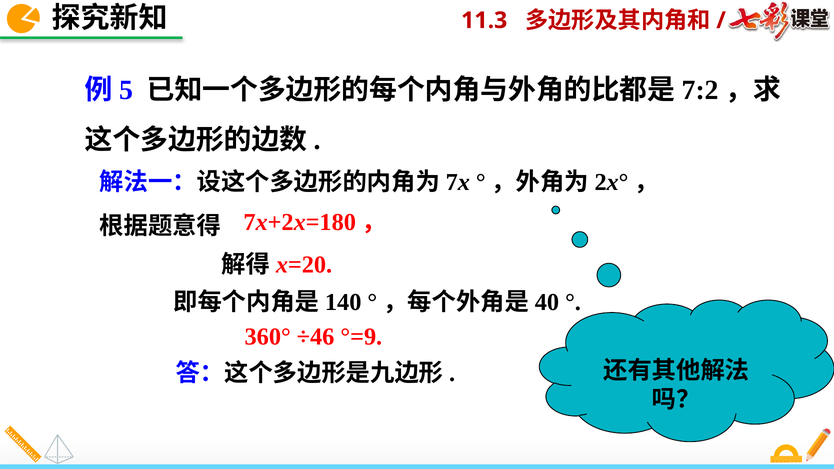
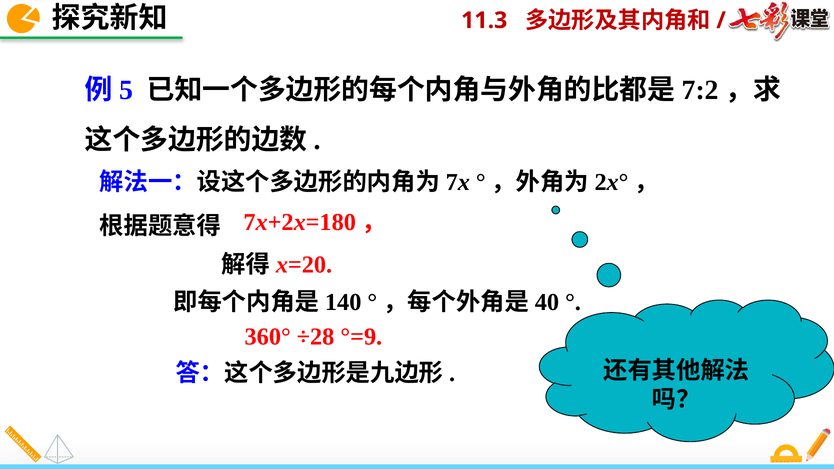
÷46: ÷46 -> ÷28
